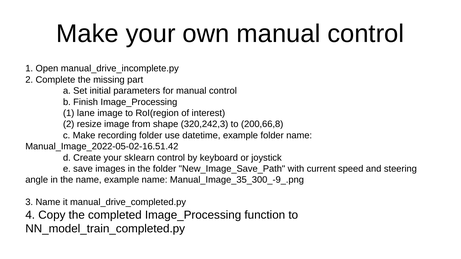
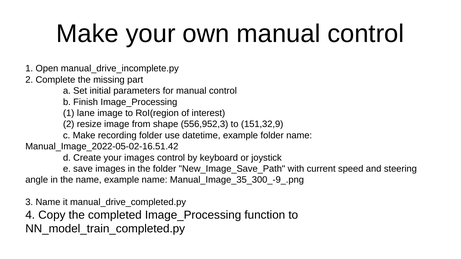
320,242,3: 320,242,3 -> 556,952,3
200,66,8: 200,66,8 -> 151,32,9
your sklearn: sklearn -> images
